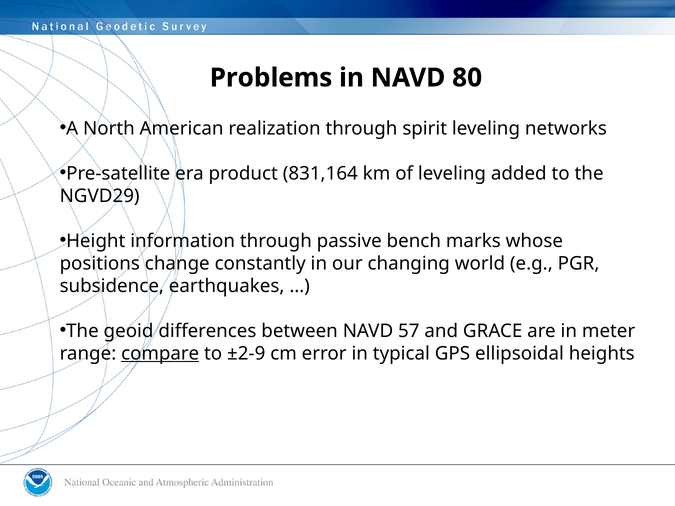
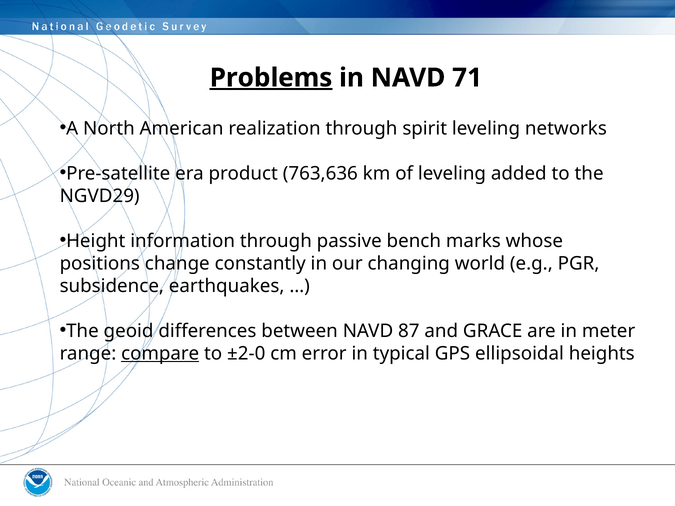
Problems underline: none -> present
80: 80 -> 71
831,164: 831,164 -> 763,636
57: 57 -> 87
±2-9: ±2-9 -> ±2-0
